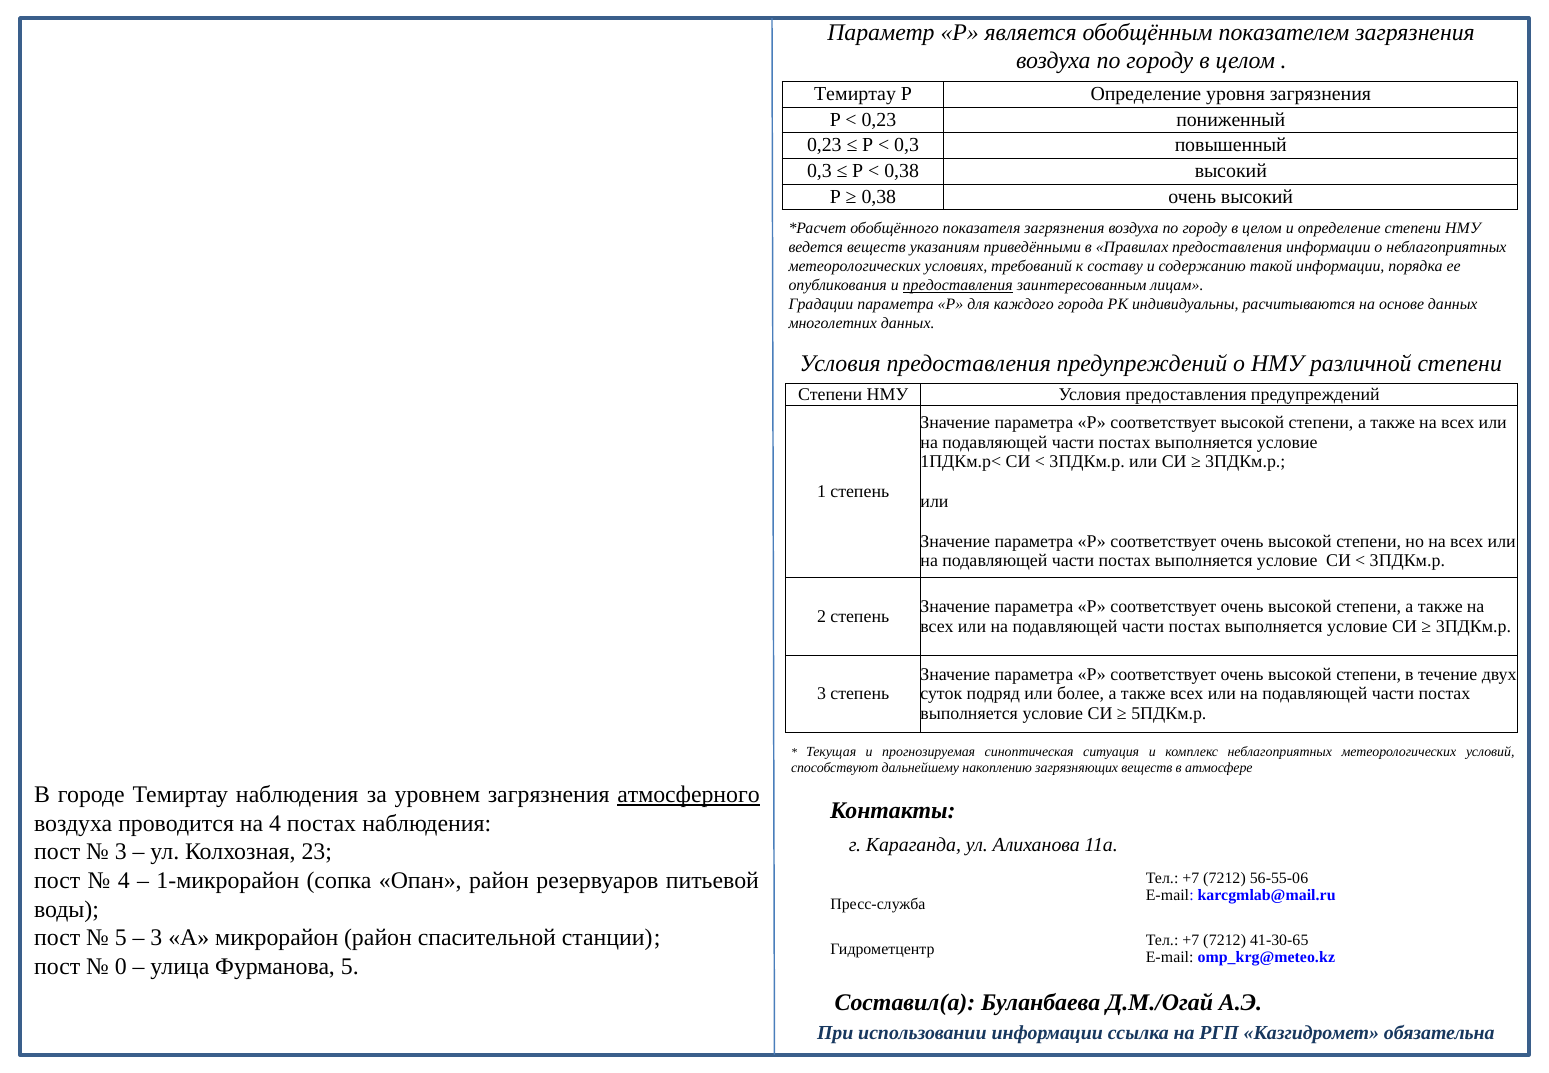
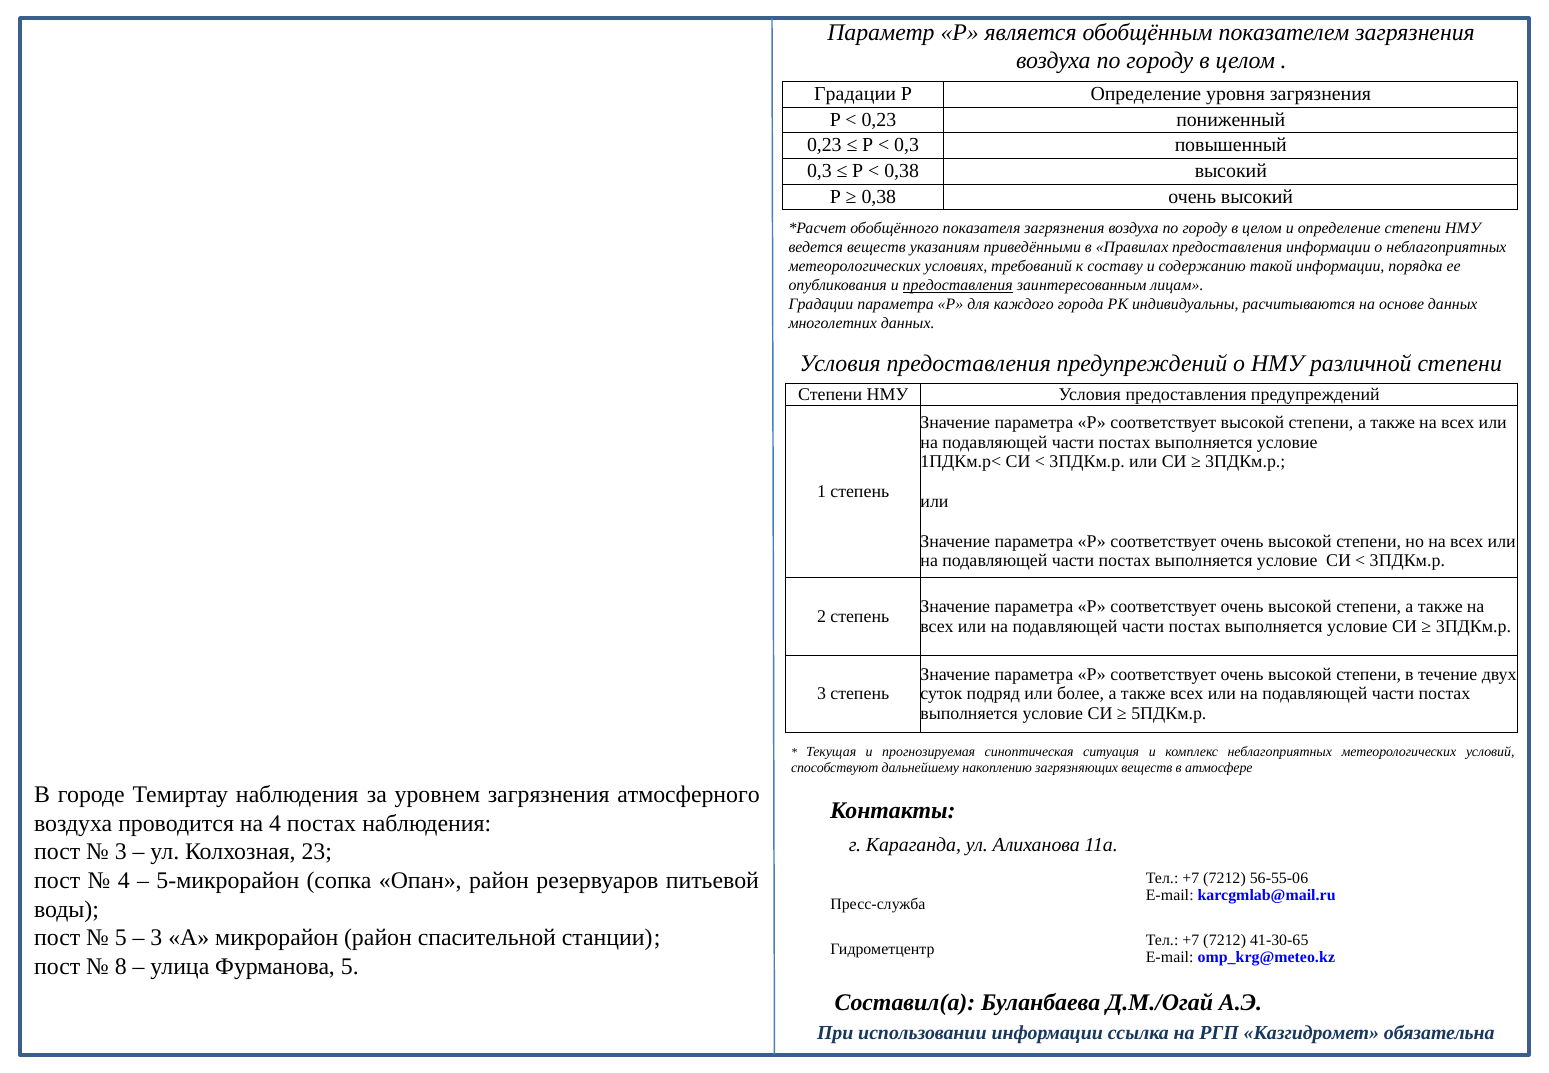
Темиртау at (855, 94): Темиртау -> Градации
атмосферного underline: present -> none
1-микрорайон: 1-микрорайон -> 5-микрорайон
0: 0 -> 8
